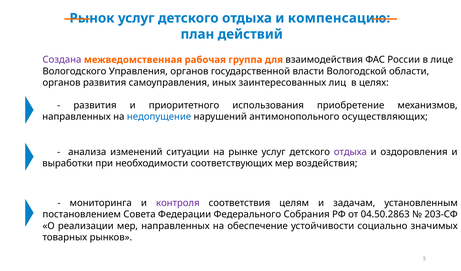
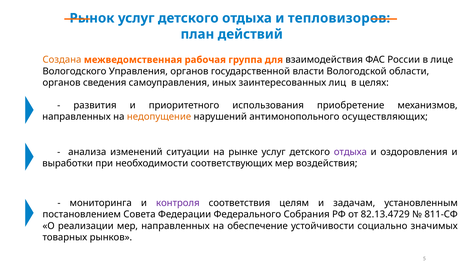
компенсацию: компенсацию -> тепловизоров
Создана colour: purple -> orange
органов развития: развития -> сведения
недопущение colour: blue -> orange
04.50.2863: 04.50.2863 -> 82.13.4729
203-СФ: 203-СФ -> 811-СФ
